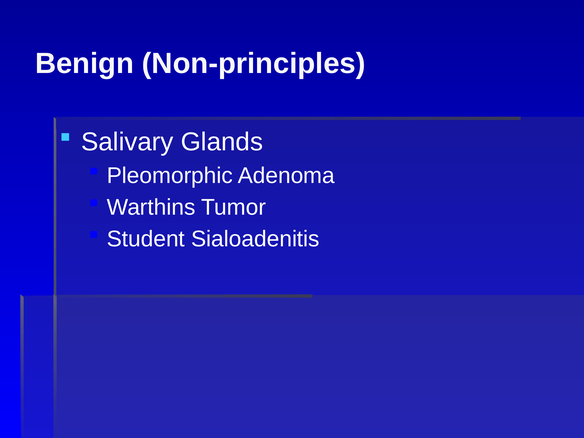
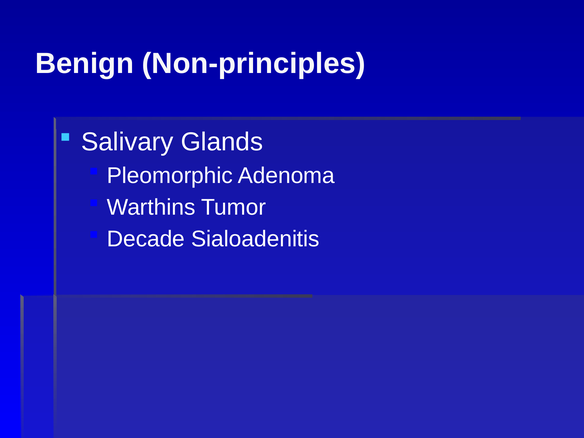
Student: Student -> Decade
